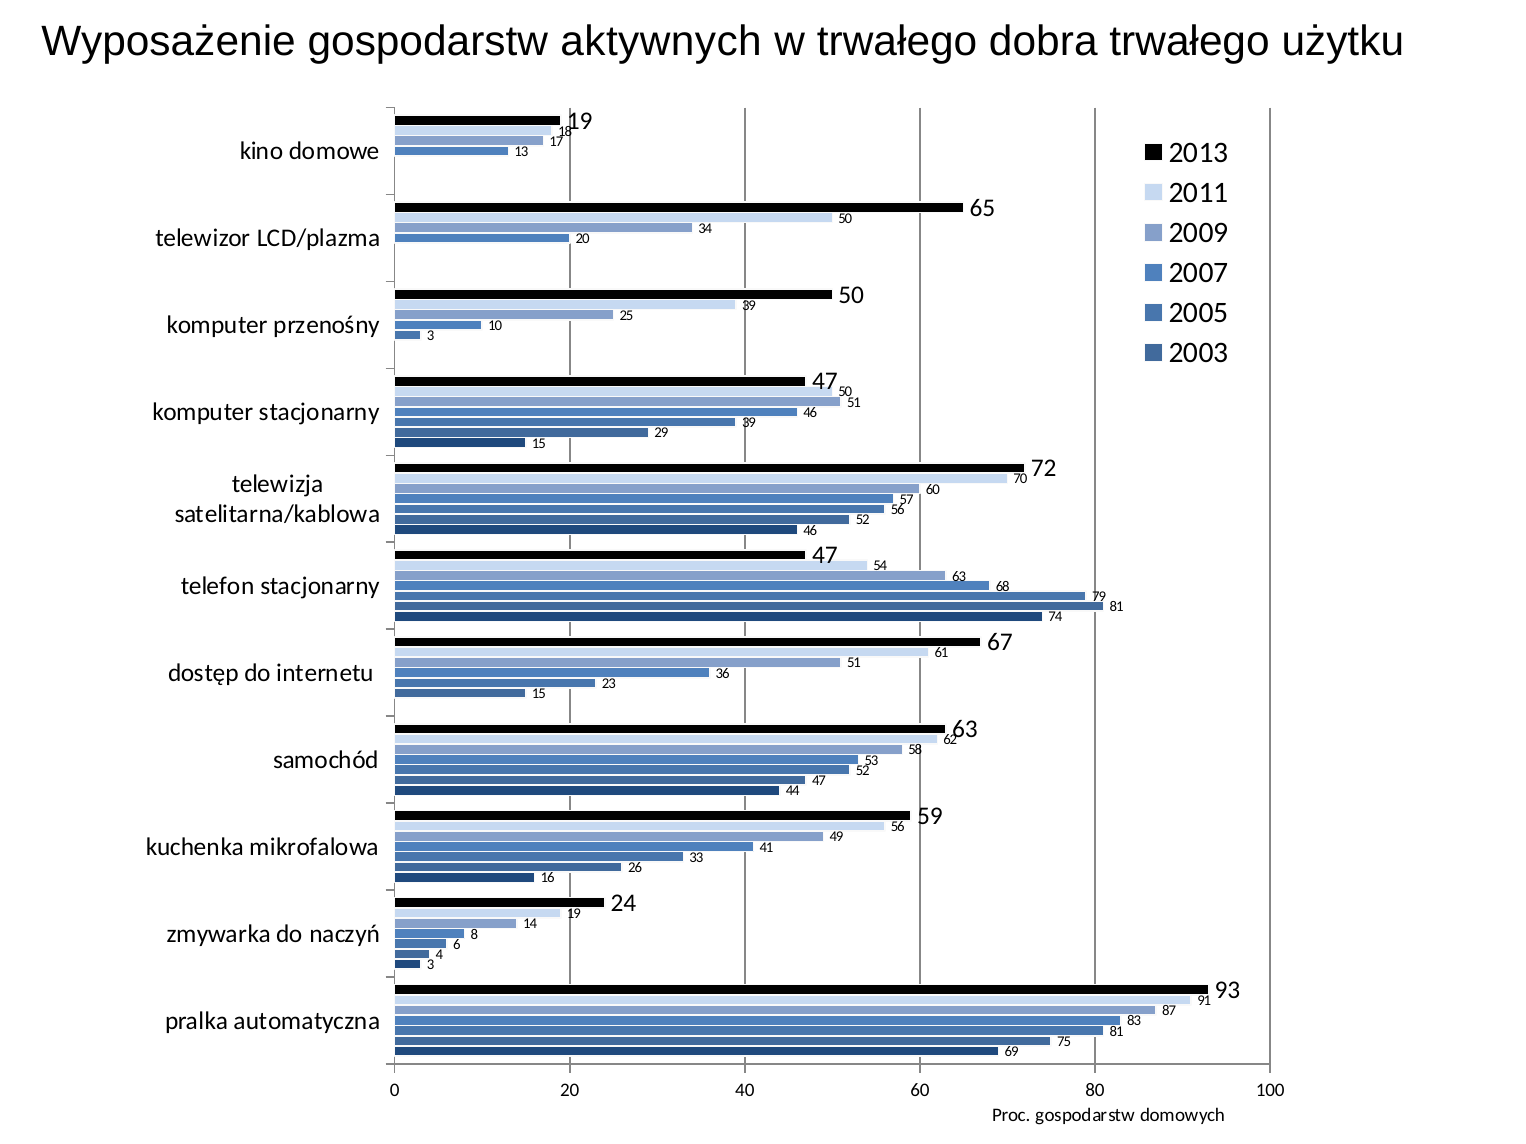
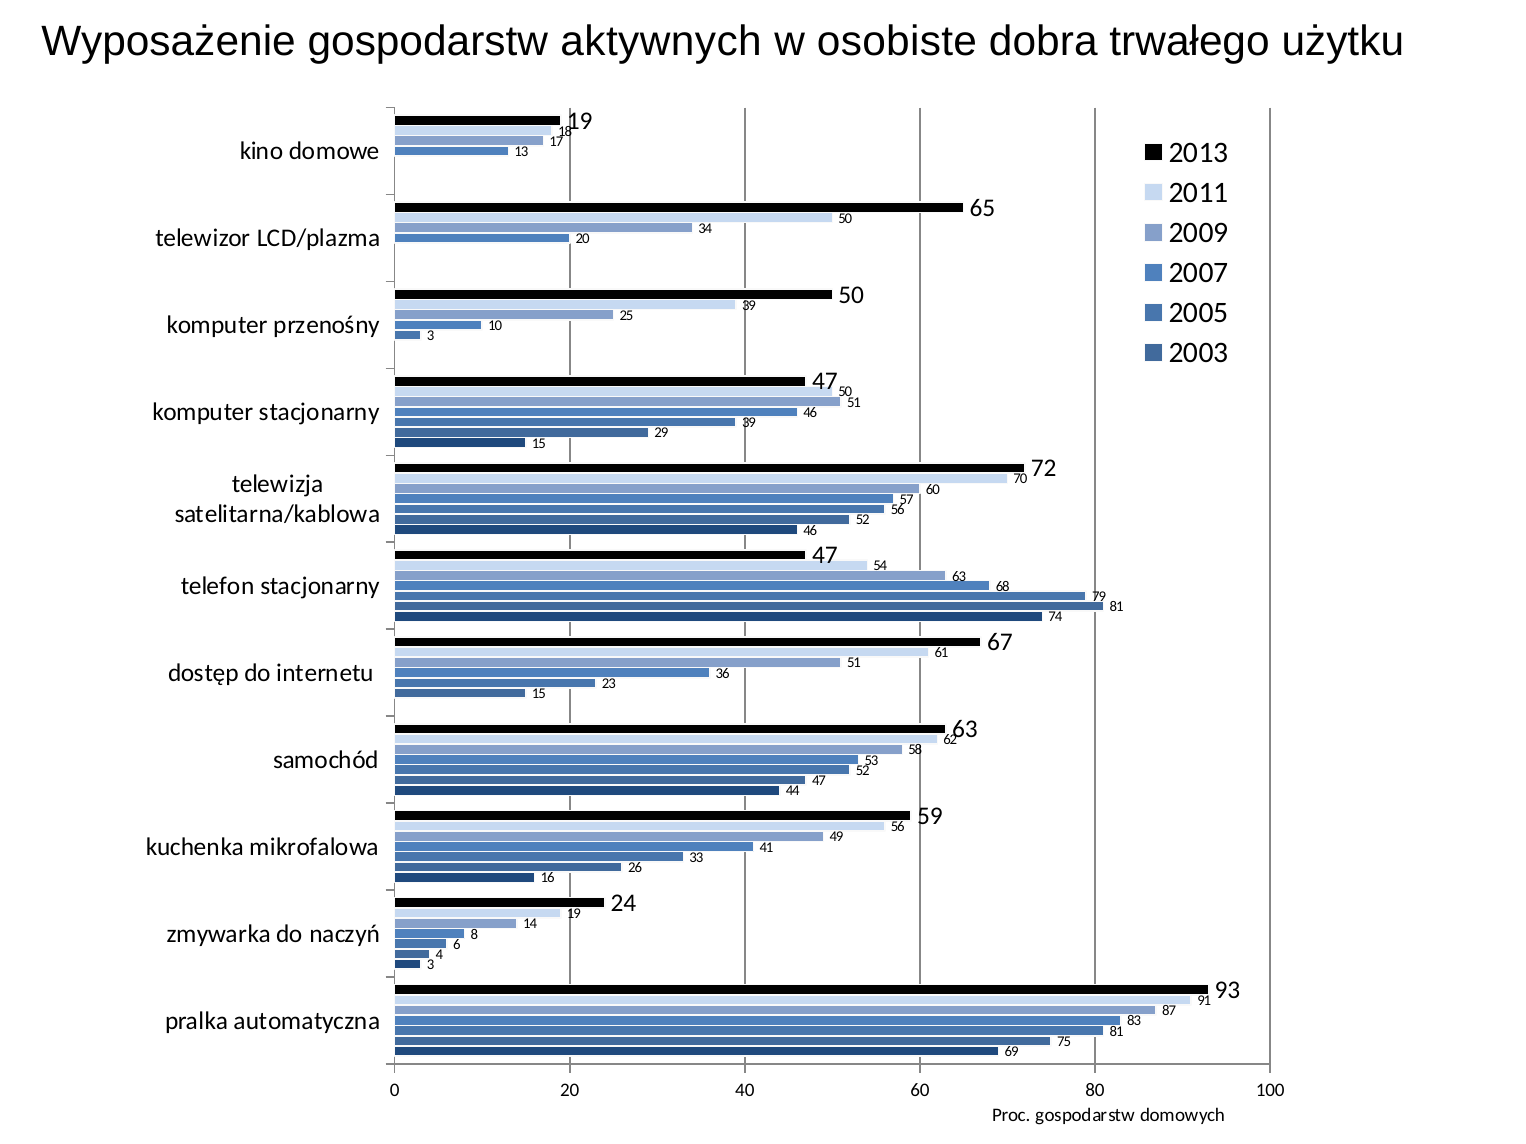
w trwałego: trwałego -> osobiste
